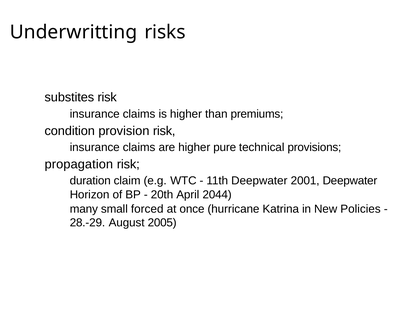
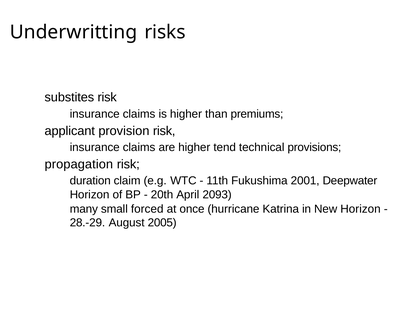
condition: condition -> applicant
pure: pure -> tend
11th Deepwater: Deepwater -> Fukushima
2044: 2044 -> 2093
New Policies: Policies -> Horizon
